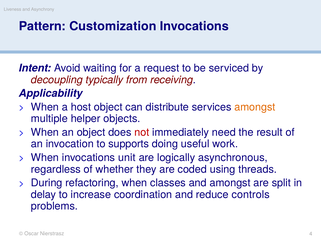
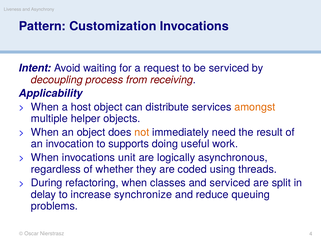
typically: typically -> process
not colour: red -> orange
and amongst: amongst -> serviced
coordination: coordination -> synchronize
controls: controls -> queuing
